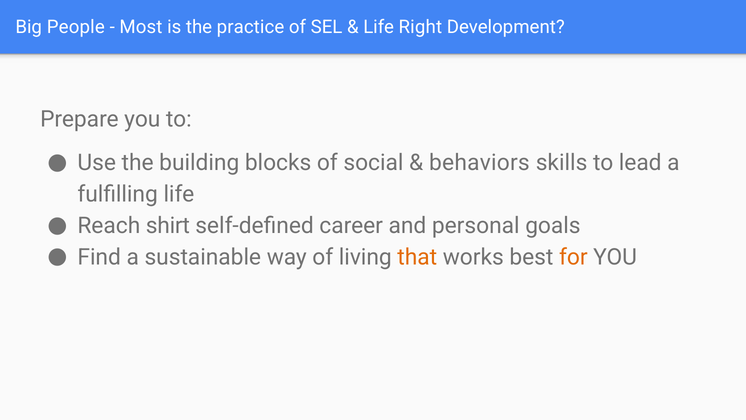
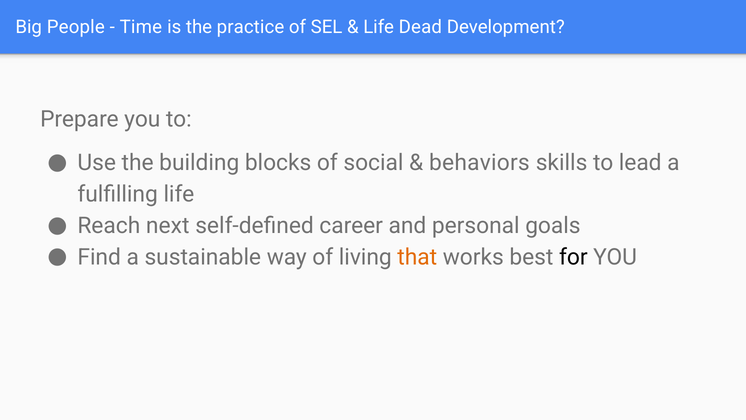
Most: Most -> Time
Right: Right -> Dead
shirt: shirt -> next
for colour: orange -> black
